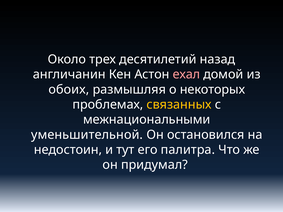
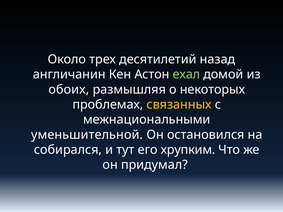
ехал colour: pink -> light green
недостоин: недостоин -> собирался
палитра: палитра -> хрупким
